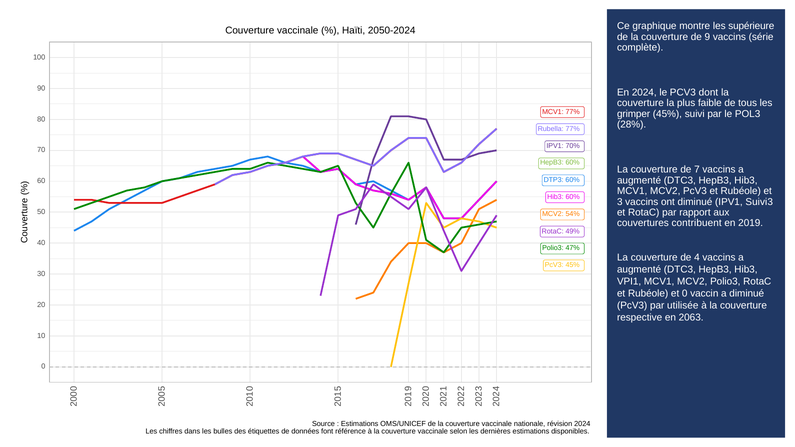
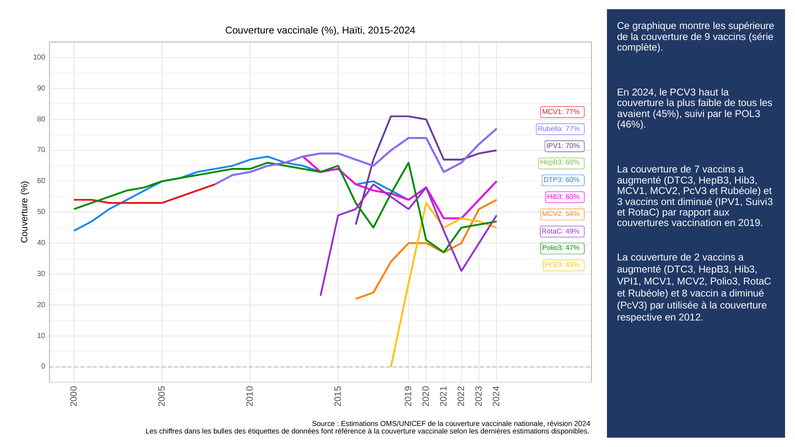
2050-2024: 2050-2024 -> 2015-2024
dont: dont -> haut
grimper: grimper -> avaient
28%: 28% -> 46%
contribuent: contribuent -> vaccination
de 4: 4 -> 2
et 0: 0 -> 8
2063: 2063 -> 2012
